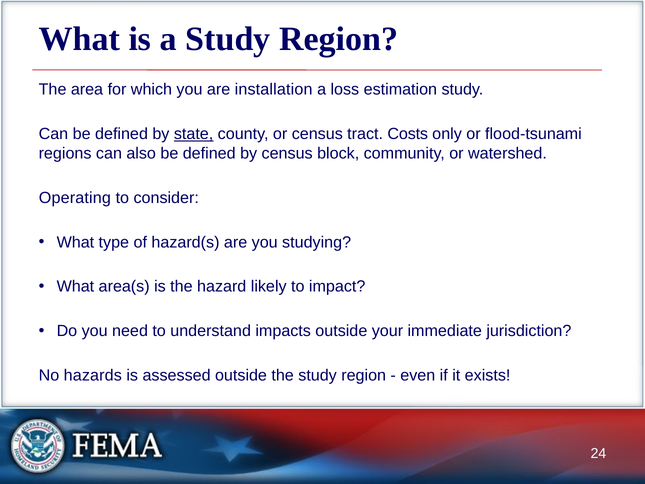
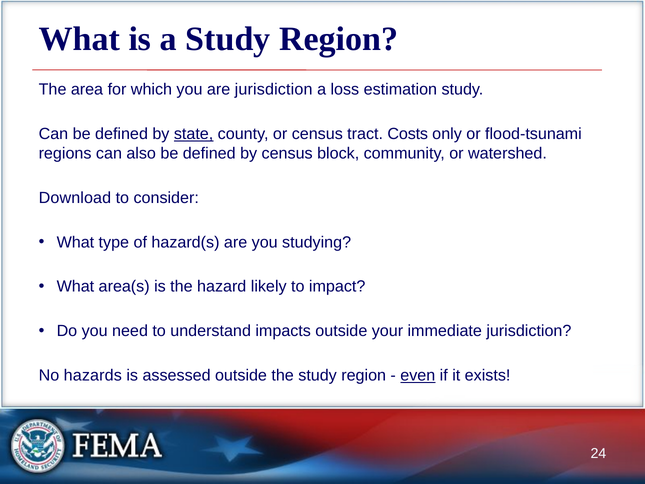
are installation: installation -> jurisdiction
Operating: Operating -> Download
even underline: none -> present
